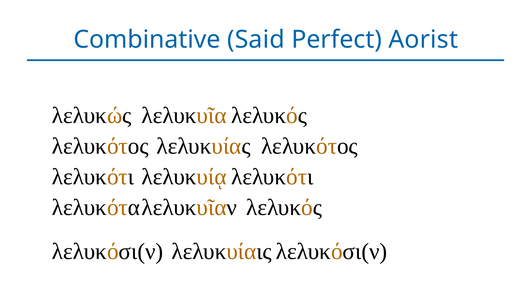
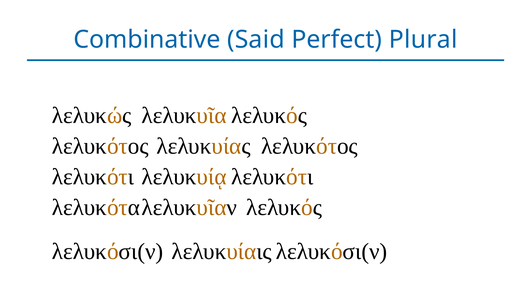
Aorist: Aorist -> Plural
